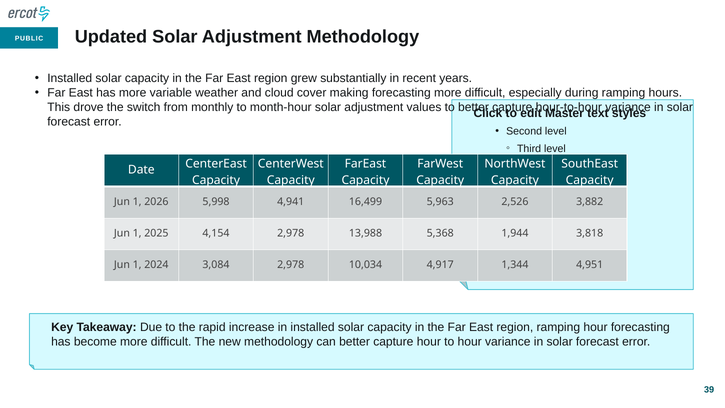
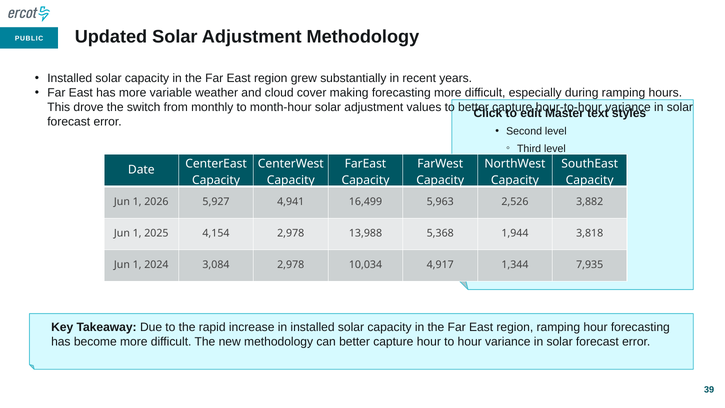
5,998: 5,998 -> 5,927
4,951: 4,951 -> 7,935
